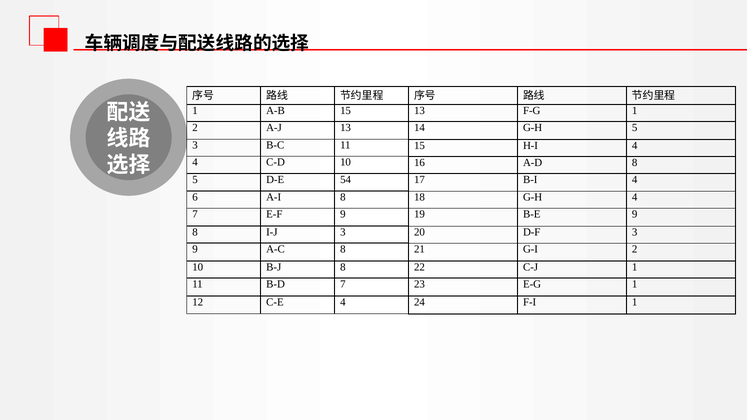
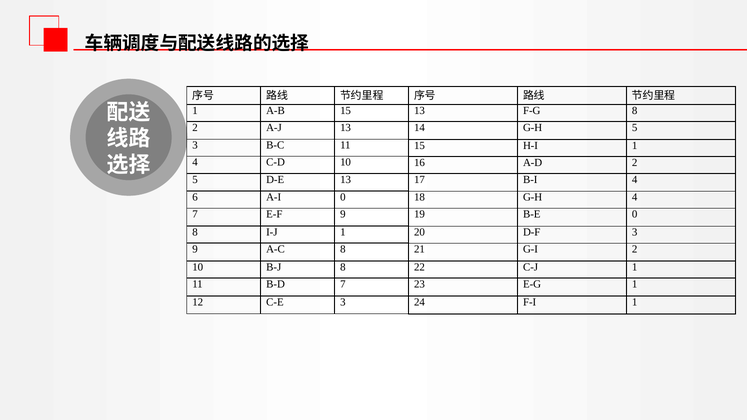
F-G 1: 1 -> 8
H-I 4: 4 -> 1
A-D 8: 8 -> 2
D-E 54: 54 -> 13
A-I 8: 8 -> 0
B-E 9: 9 -> 0
I-J 3: 3 -> 1
C-E 4: 4 -> 3
